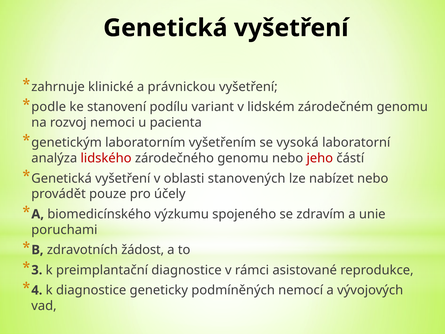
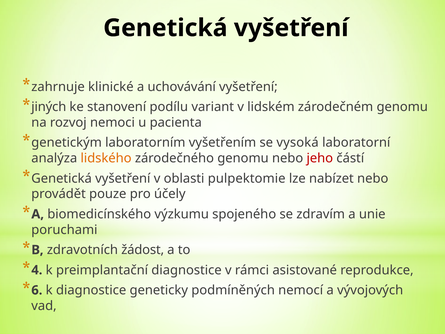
právnickou: právnickou -> uchovávání
podle: podle -> jiných
lidského colour: red -> orange
stanovených: stanovených -> pulpektomie
3: 3 -> 4
4: 4 -> 6
